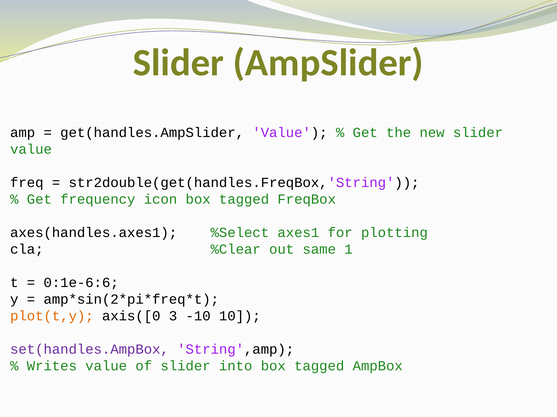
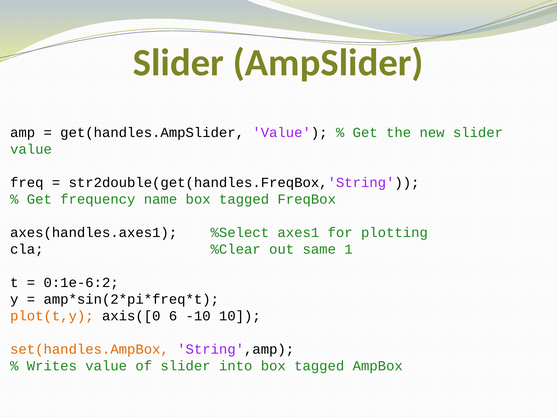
icon: icon -> name
0:1e-6:6: 0:1e-6:6 -> 0:1e-6:2
3: 3 -> 6
set(handles.AmpBox colour: purple -> orange
